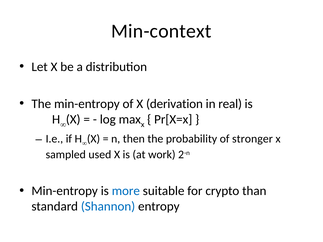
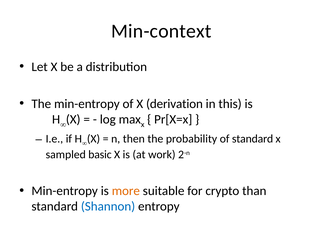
real: real -> this
of stronger: stronger -> standard
used: used -> basic
more colour: blue -> orange
